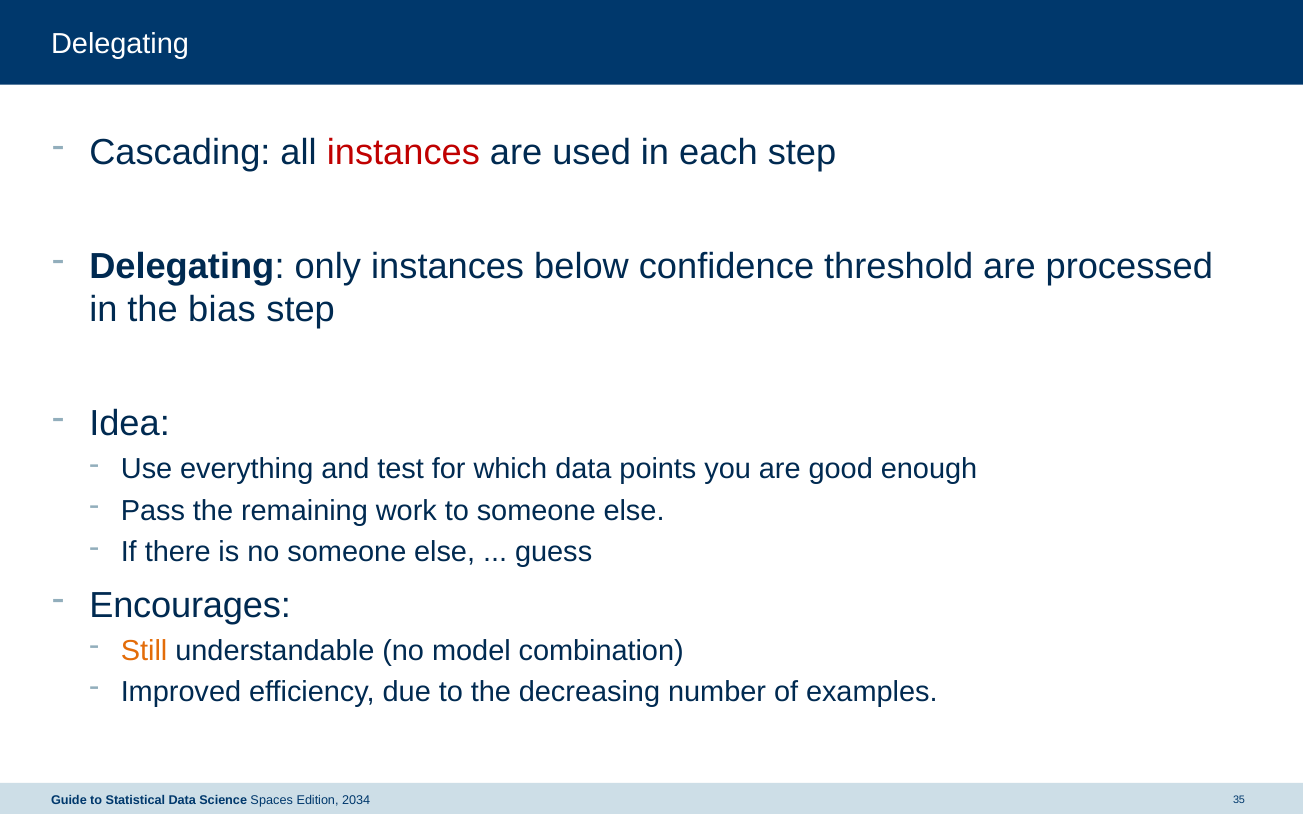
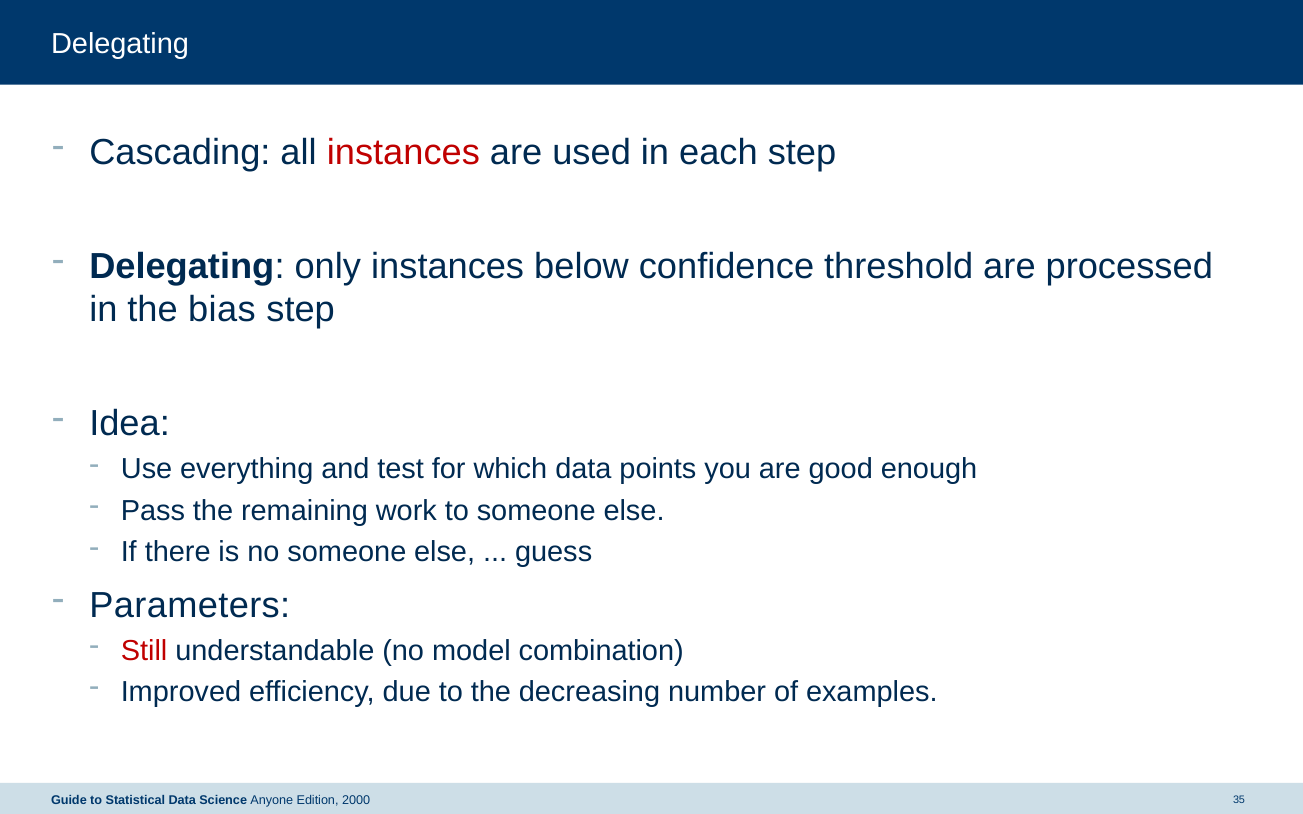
Encourages: Encourages -> Parameters
Still colour: orange -> red
Spaces: Spaces -> Anyone
2034: 2034 -> 2000
